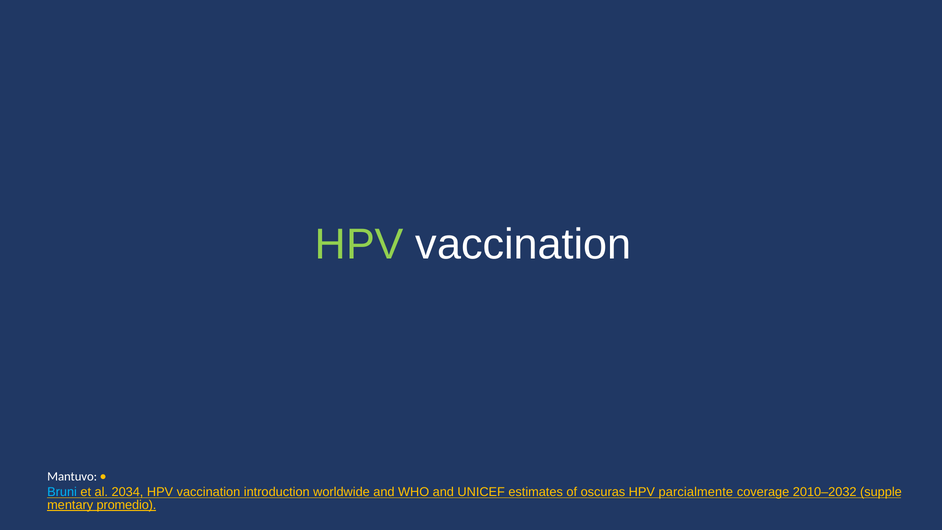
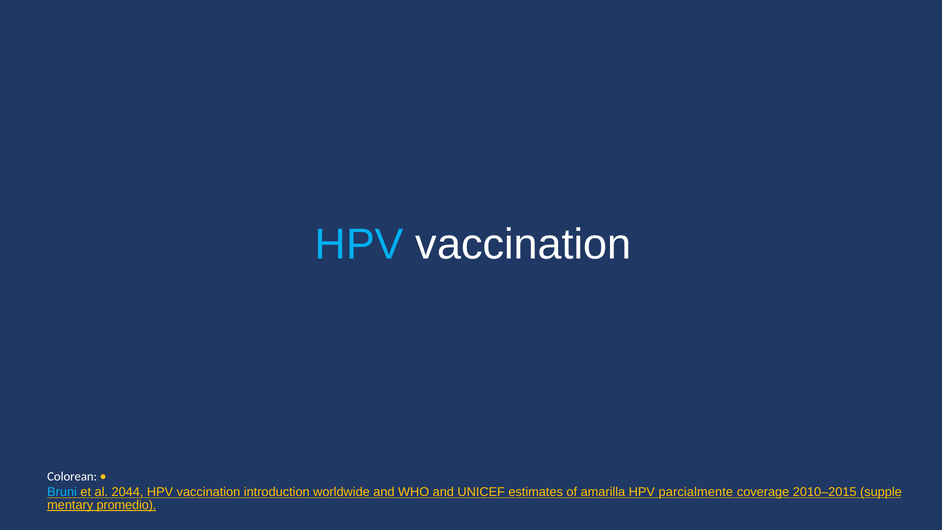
HPV at (359, 244) colour: light green -> light blue
Mantuvo: Mantuvo -> Colorean
2034: 2034 -> 2044
oscuras: oscuras -> amarilla
2010–2032: 2010–2032 -> 2010–2015
